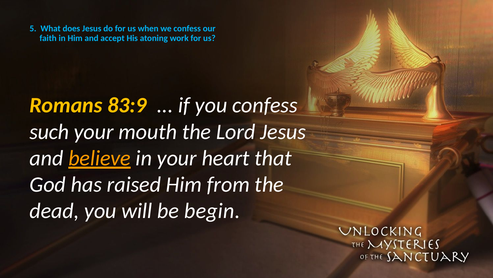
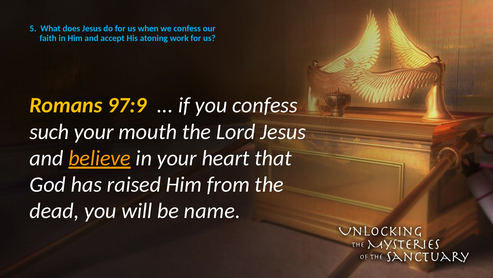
83:9: 83:9 -> 97:9
begin: begin -> name
